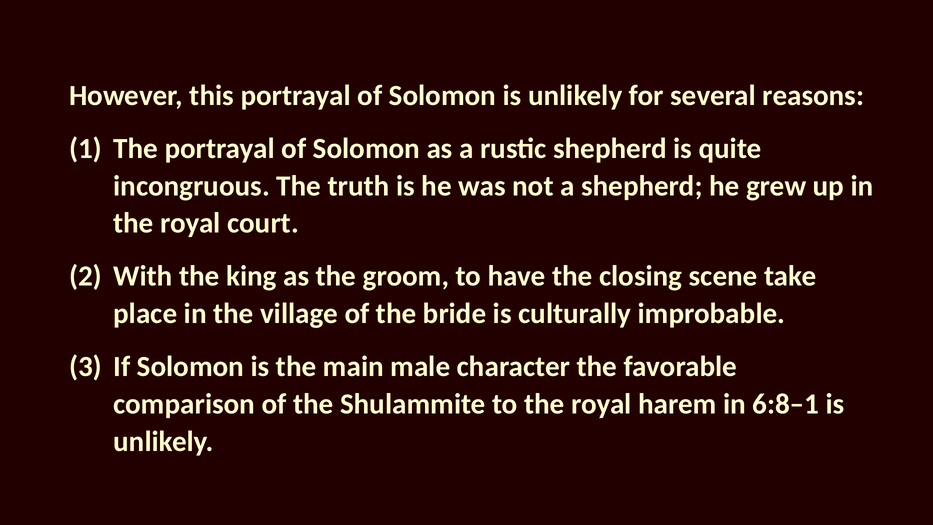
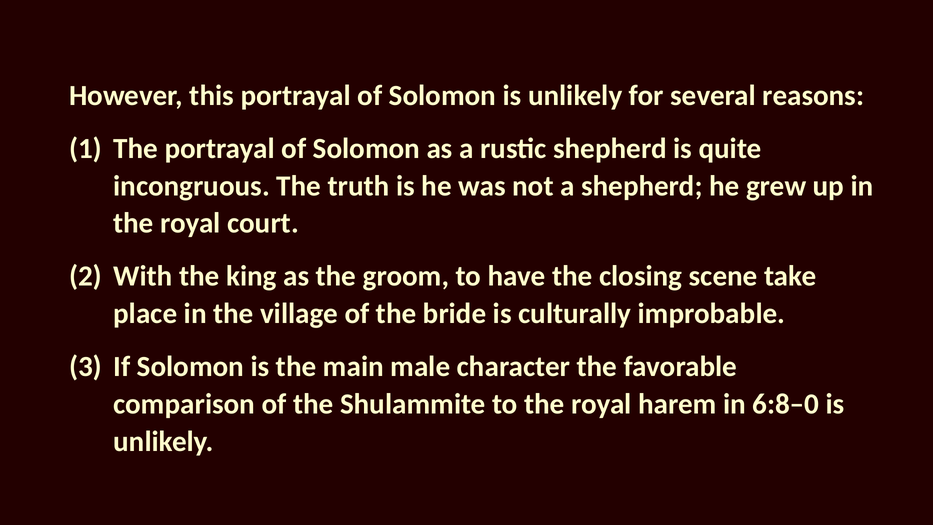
6:8–1: 6:8–1 -> 6:8–0
